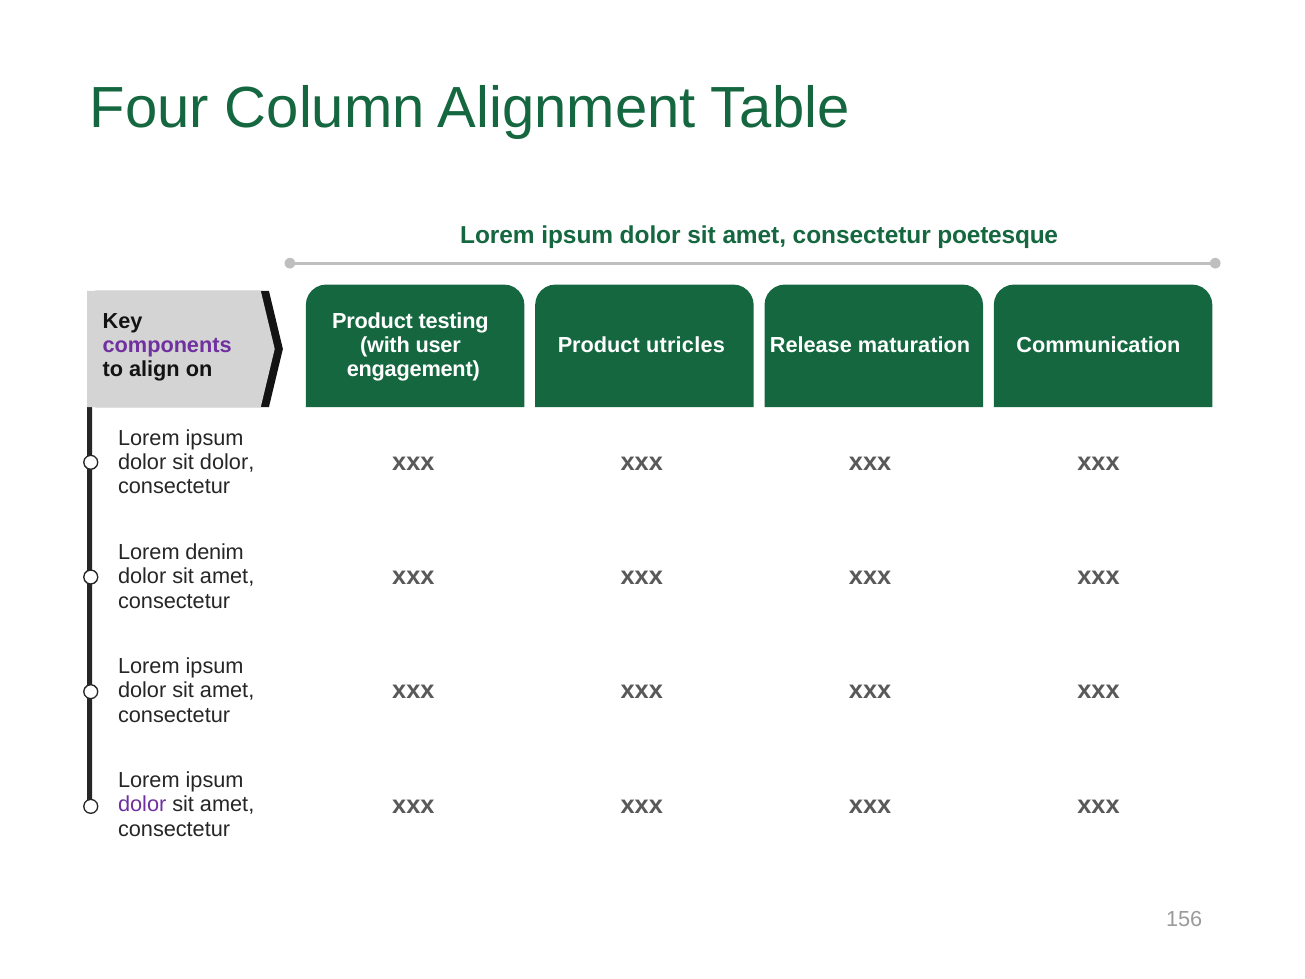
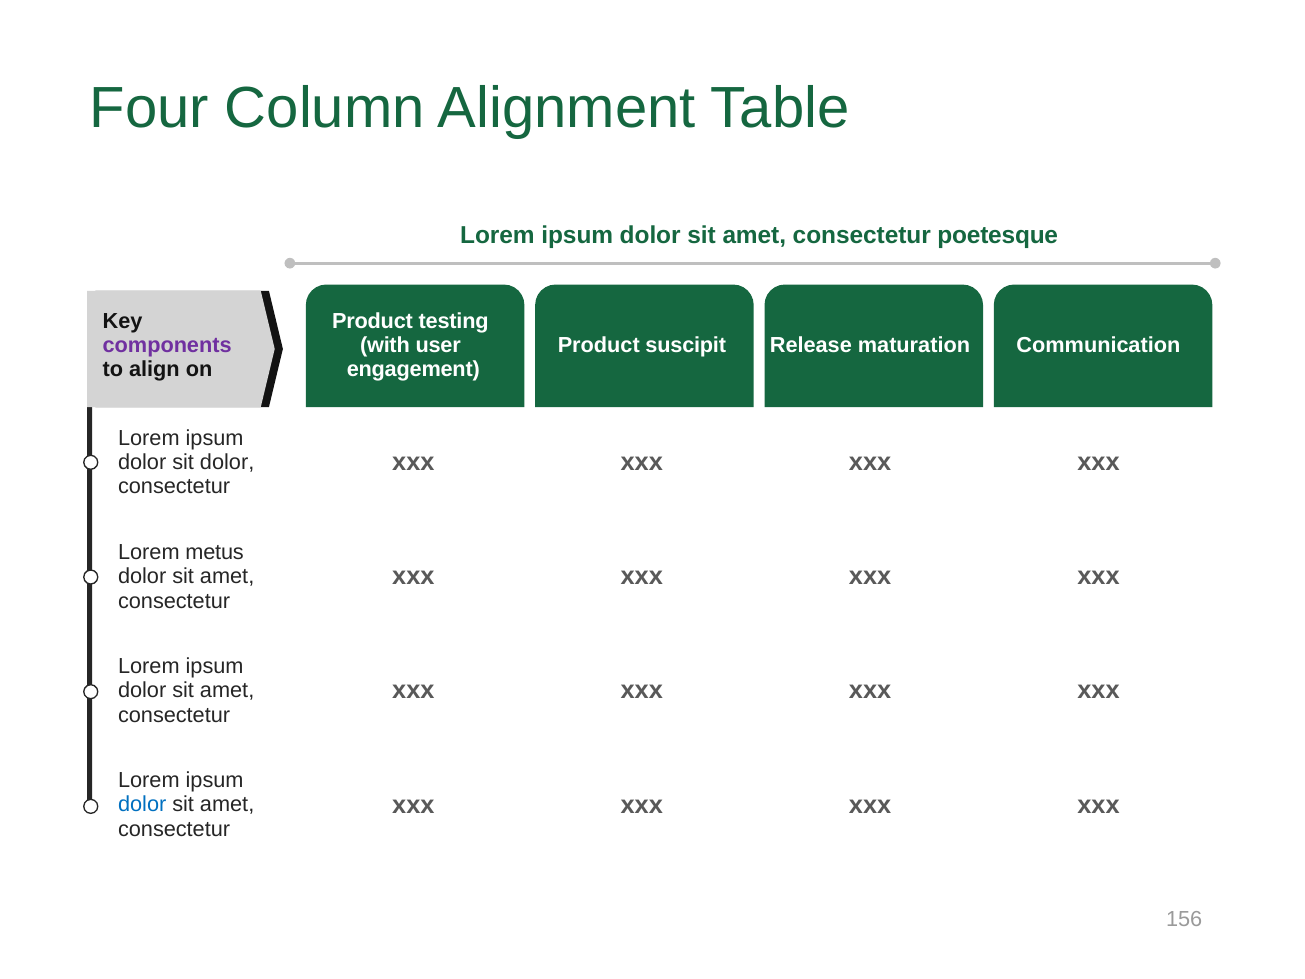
utricles: utricles -> suscipit
denim: denim -> metus
dolor at (142, 804) colour: purple -> blue
